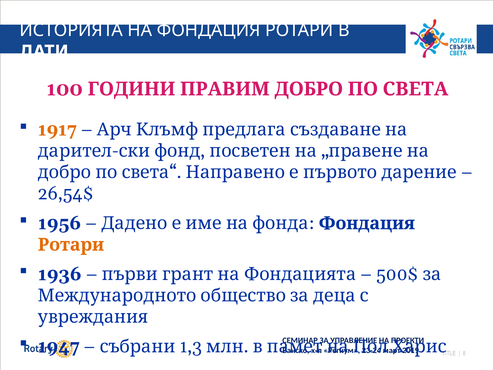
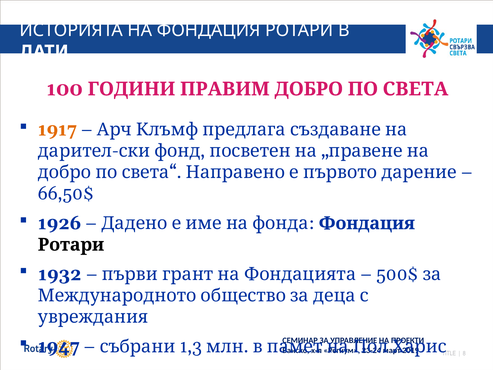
26,54$: 26,54$ -> 66,50$
1956: 1956 -> 1926
Ротари at (71, 245) colour: orange -> black
1936: 1936 -> 1932
